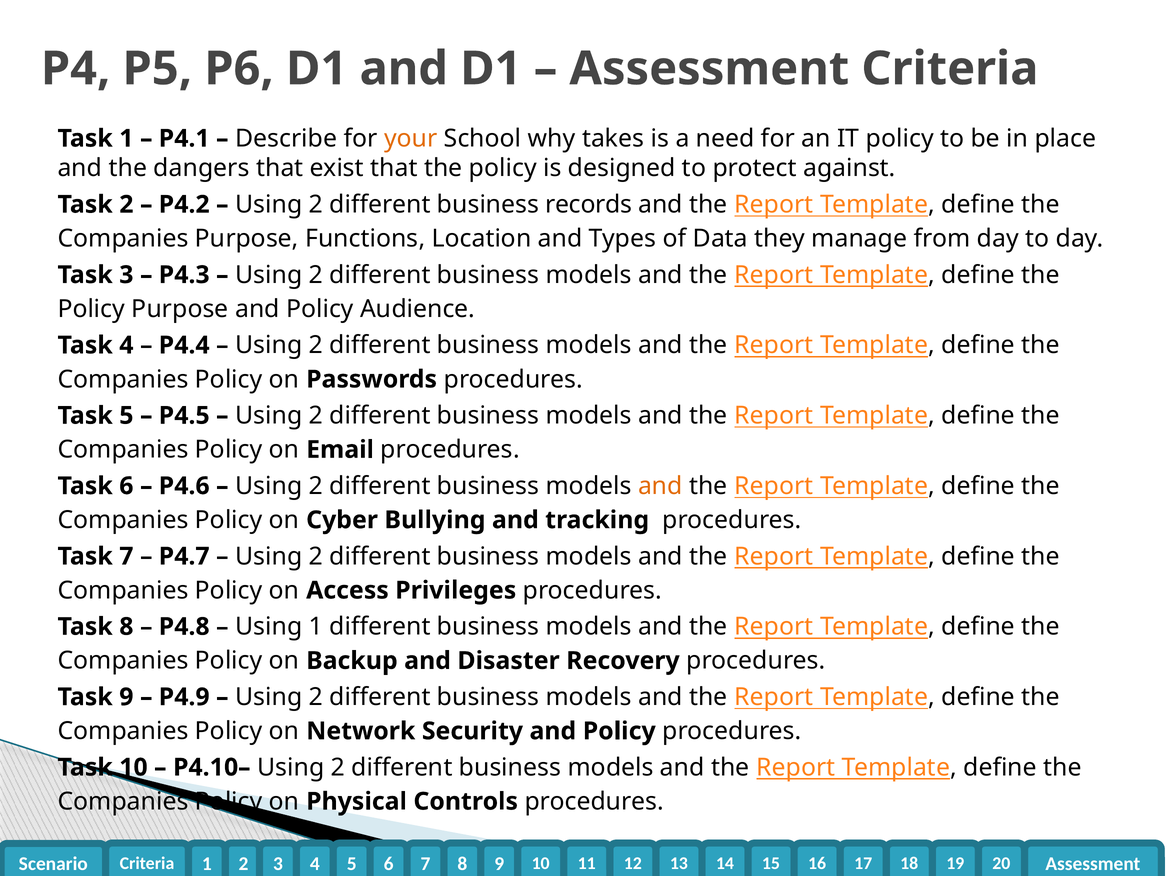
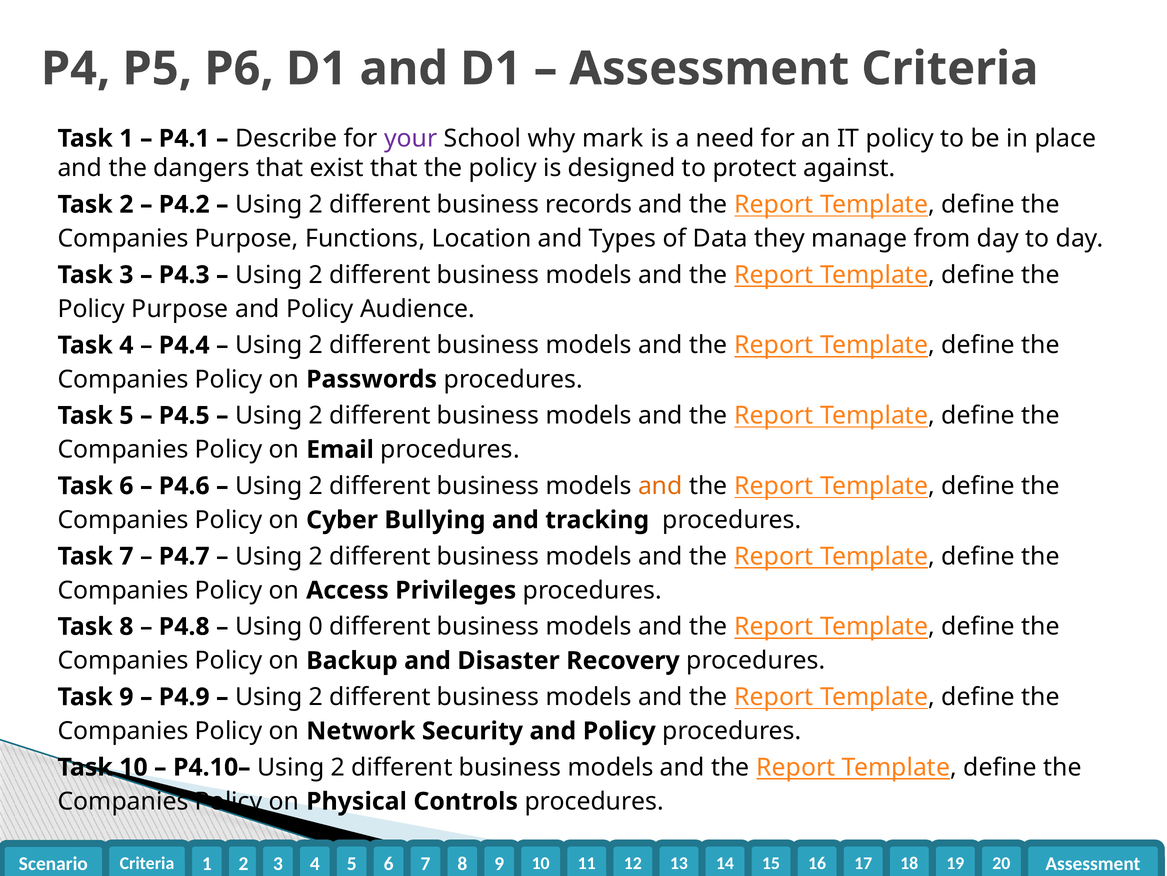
your colour: orange -> purple
takes: takes -> mark
Using 1: 1 -> 0
